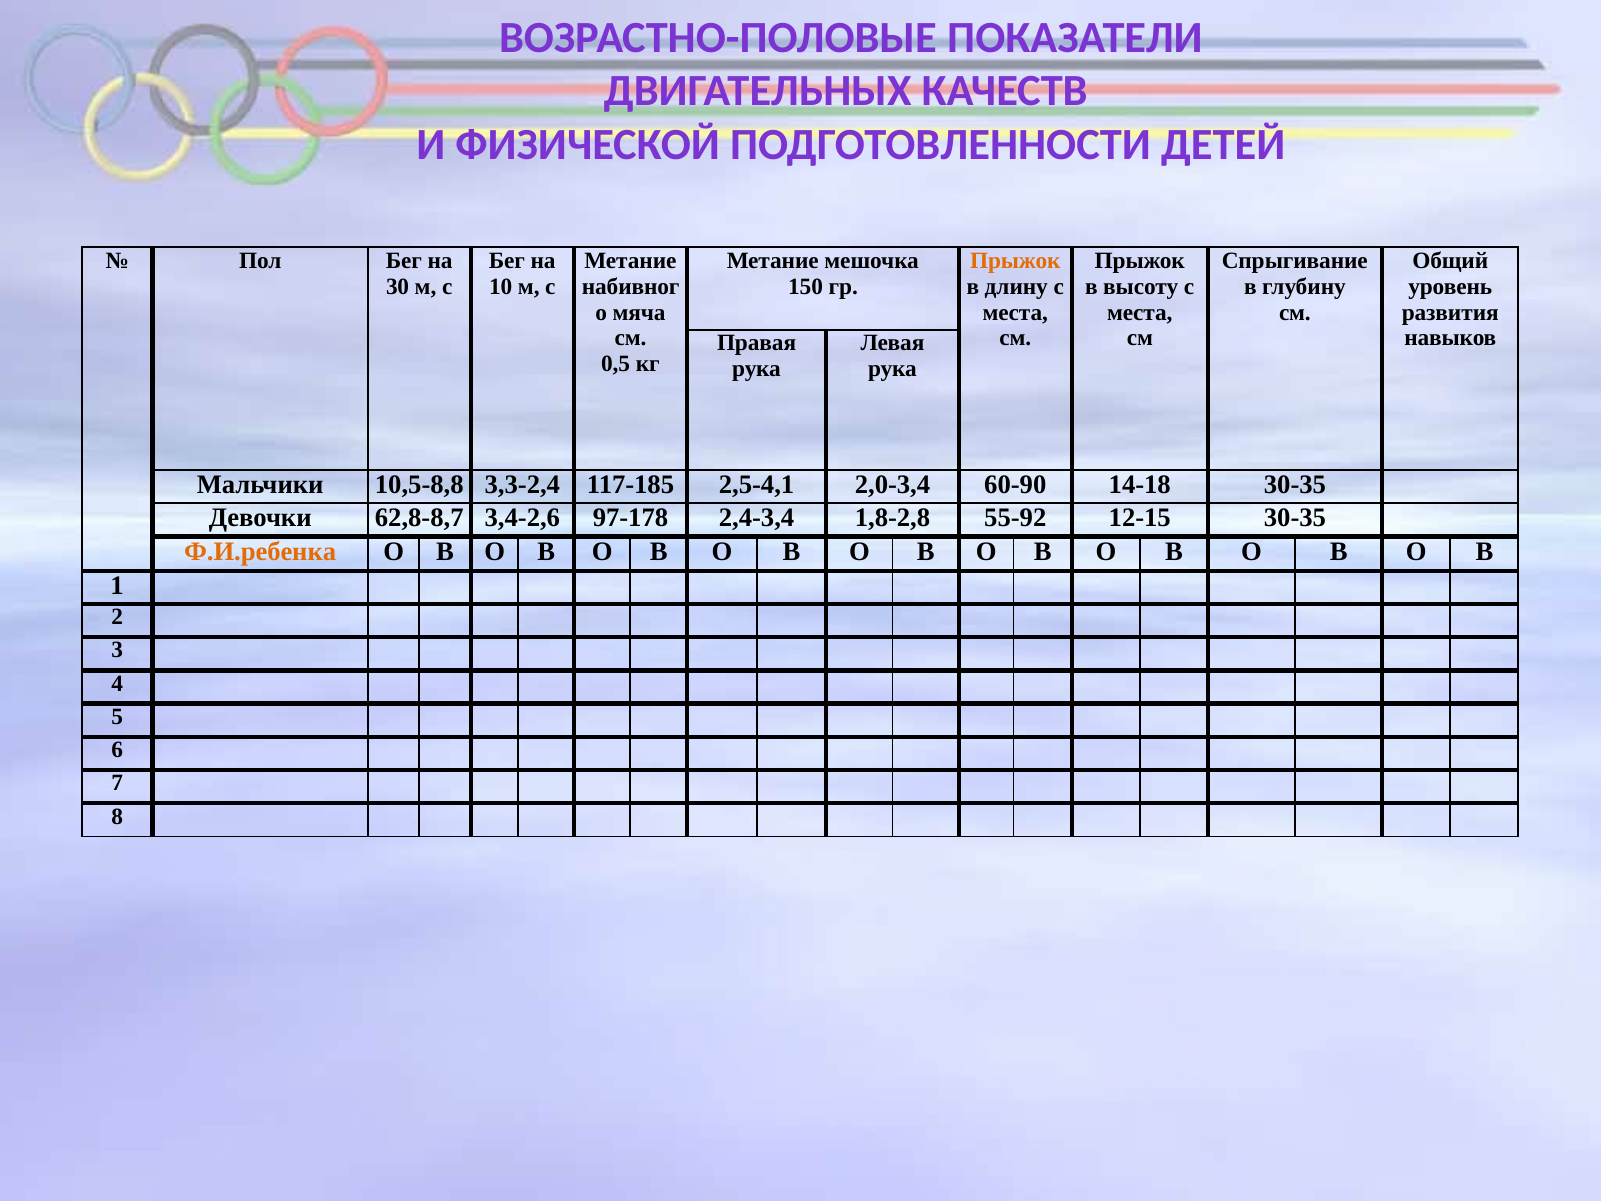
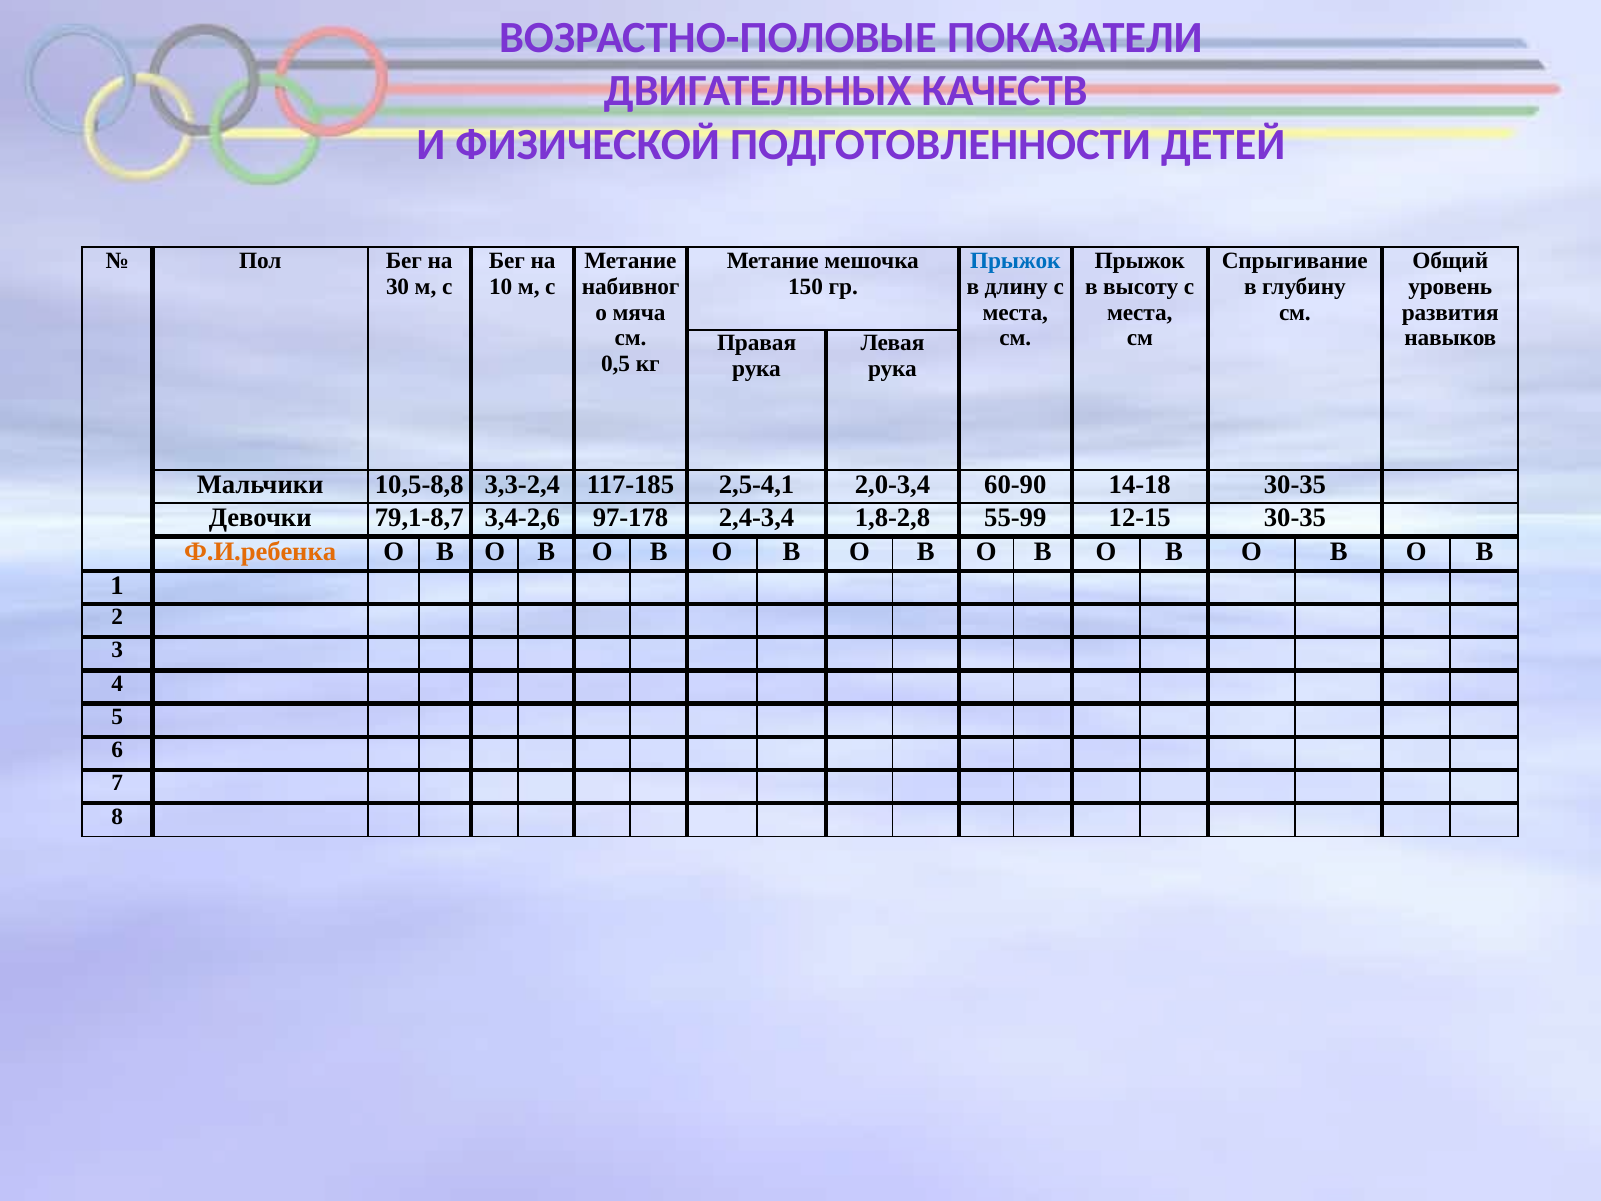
Прыжок at (1015, 260) colour: orange -> blue
62,8-8,7: 62,8-8,7 -> 79,1-8,7
55-92: 55-92 -> 55-99
